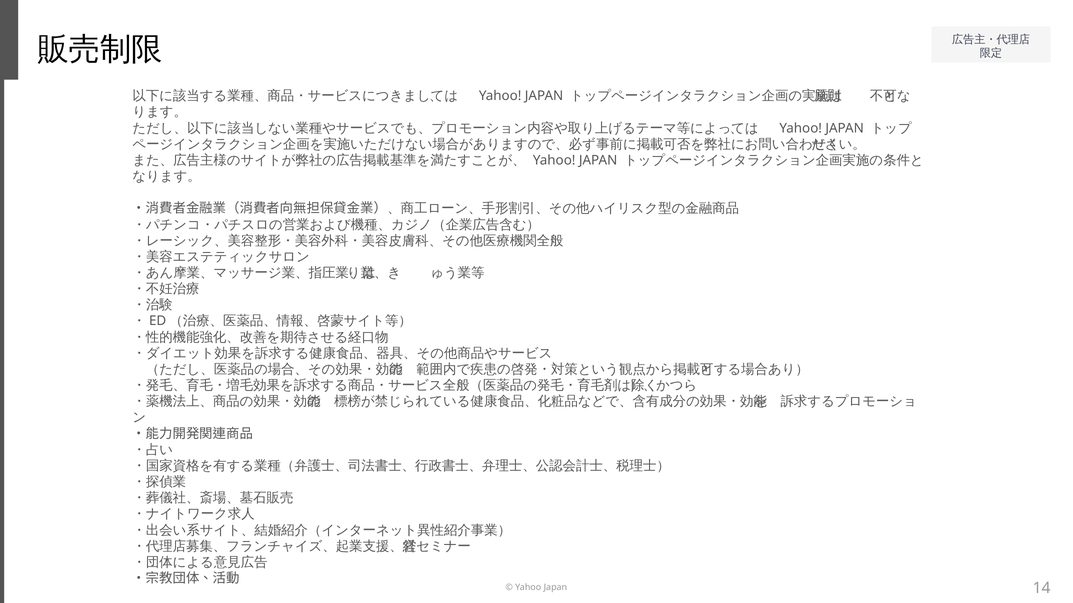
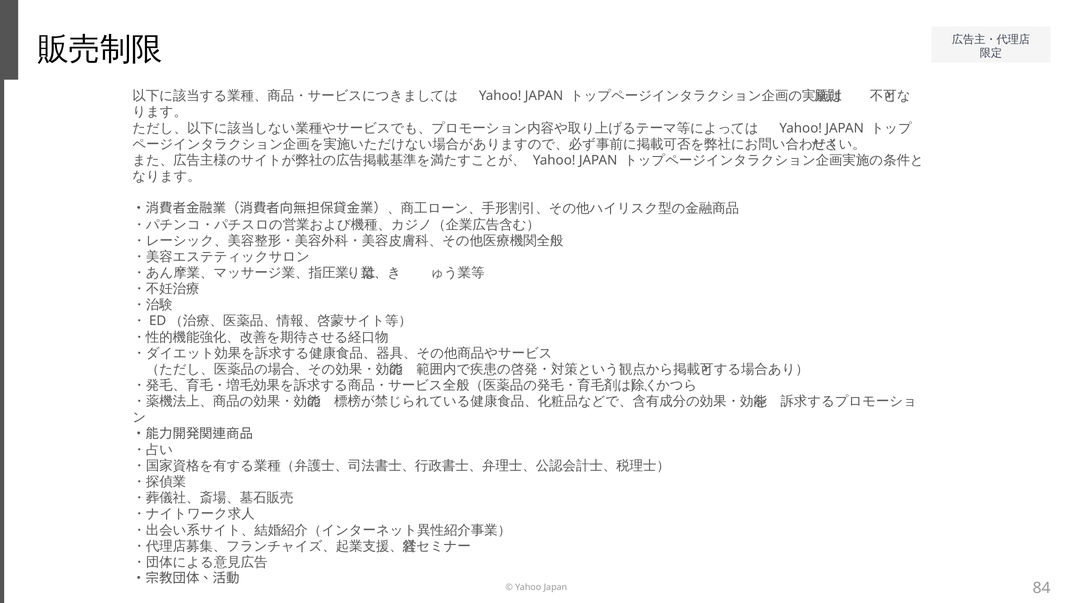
14: 14 -> 84
